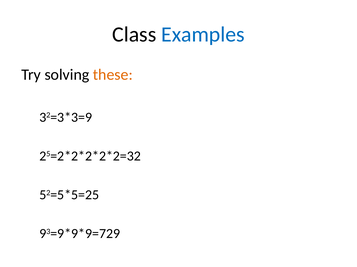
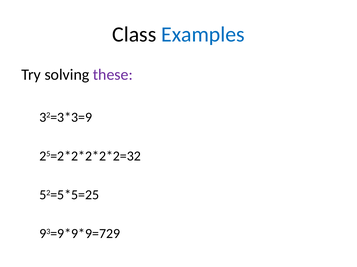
these colour: orange -> purple
